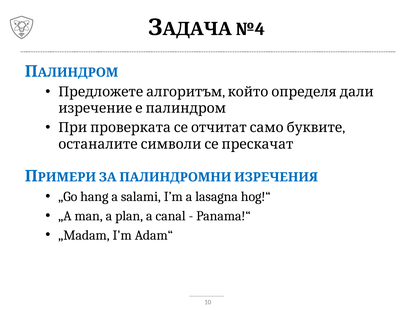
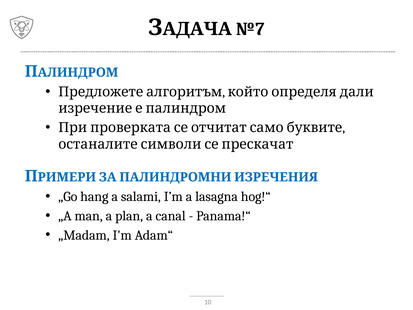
№4: №4 -> №7
